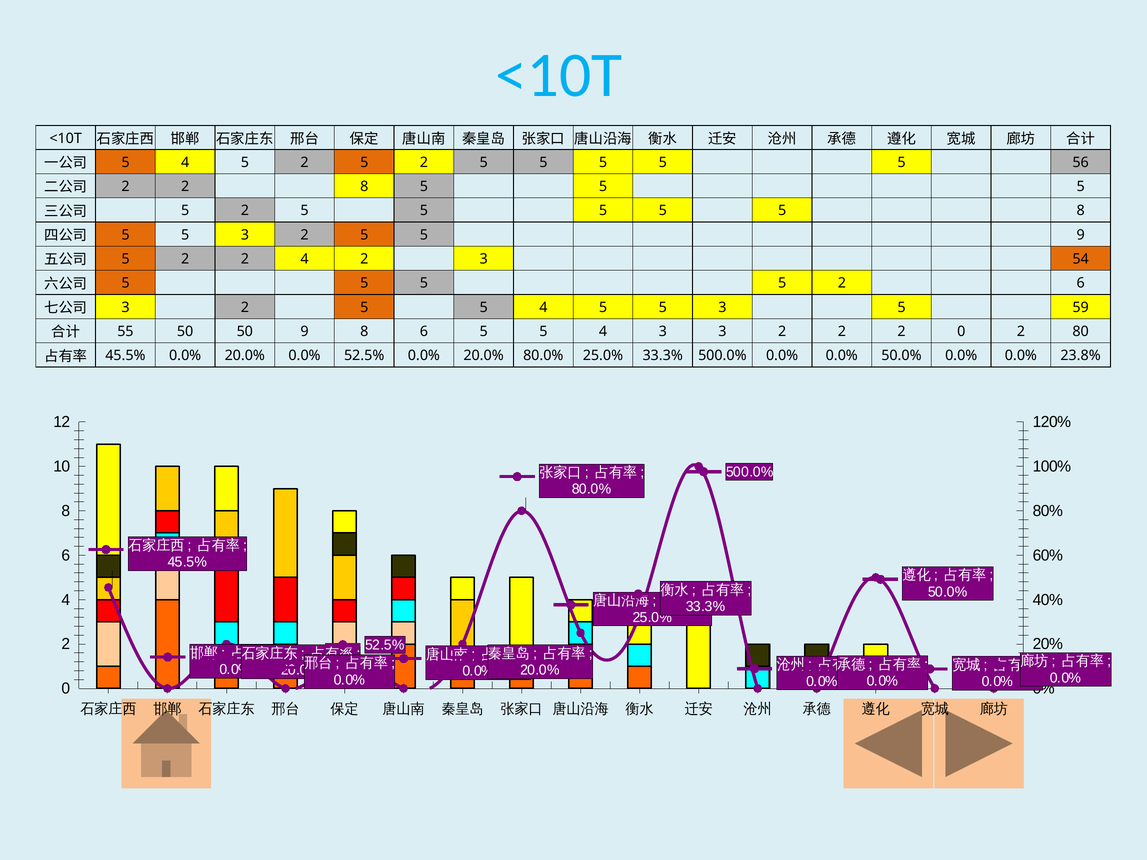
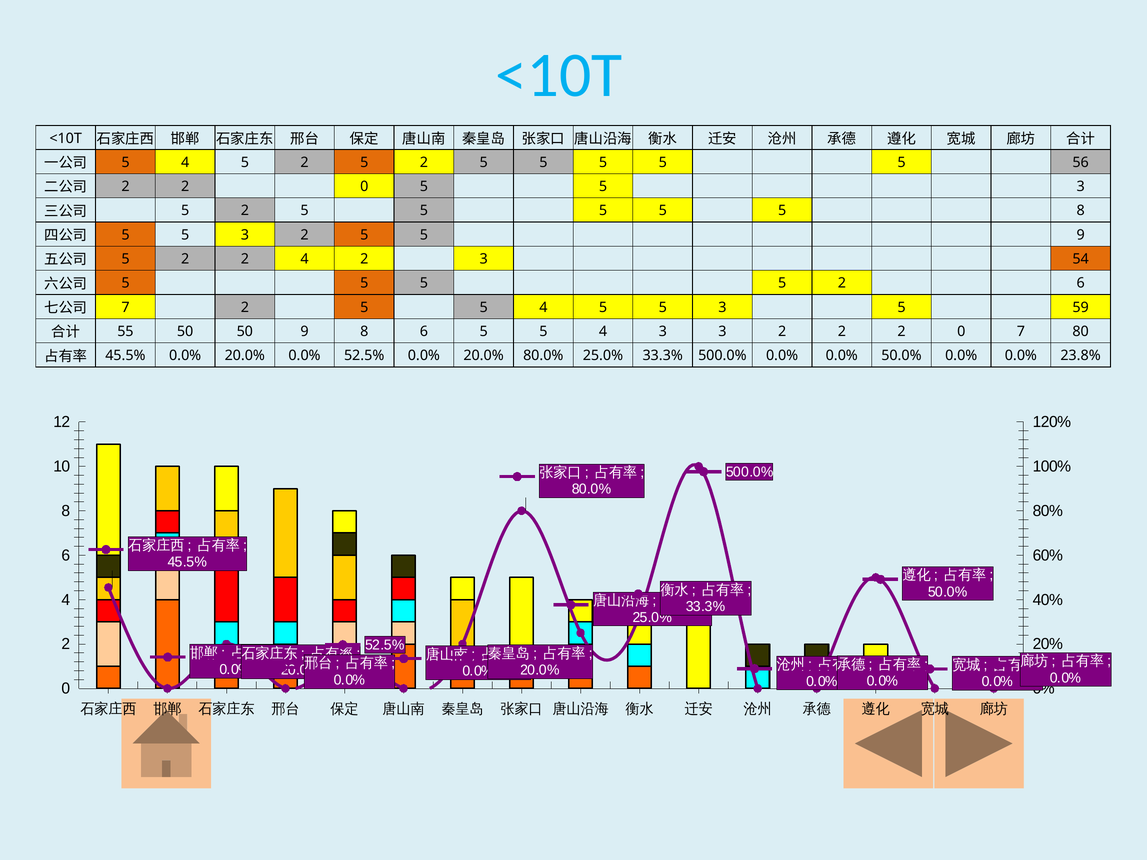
8 at (364, 187): 8 -> 0
5 at (1081, 187): 5 -> 3
3 at (125, 307): 3 -> 7
2 0 2: 2 -> 7
